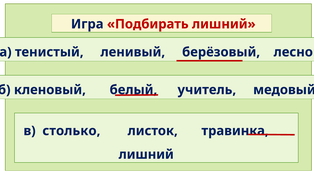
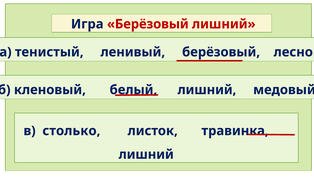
Игра Подбирать: Подбирать -> Берёзовый
учитель at (207, 90): учитель -> лишний
